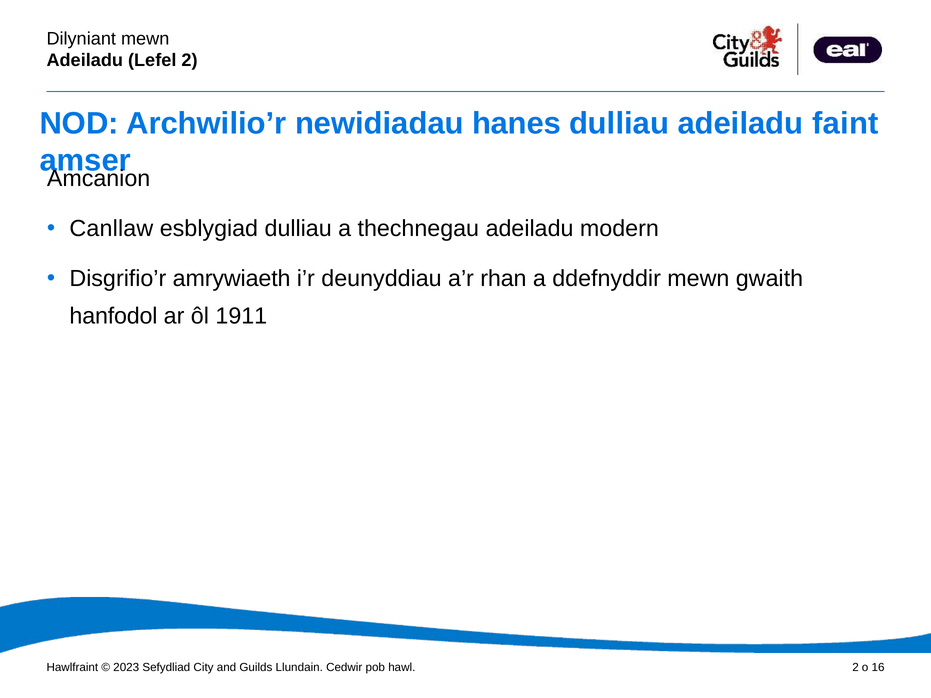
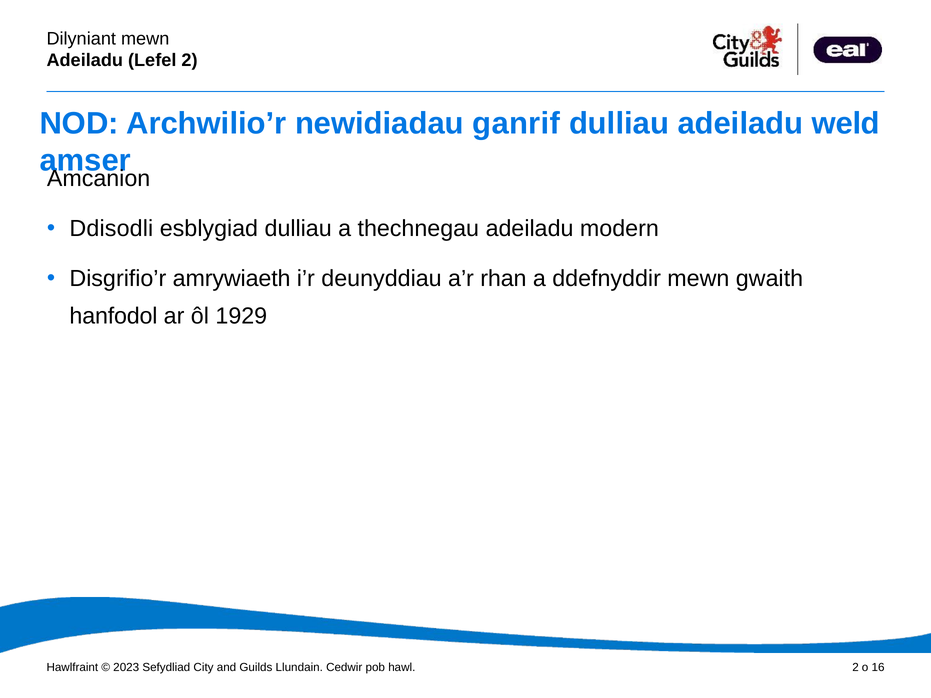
hanes: hanes -> ganrif
faint: faint -> weld
Canllaw: Canllaw -> Ddisodli
1911: 1911 -> 1929
